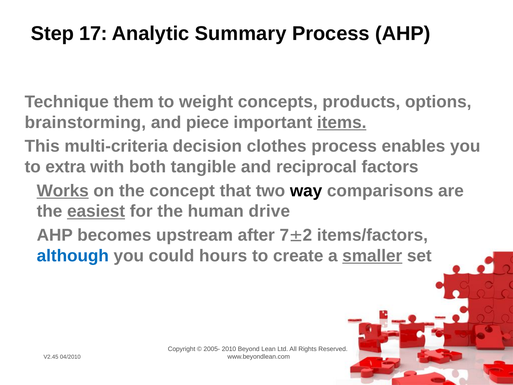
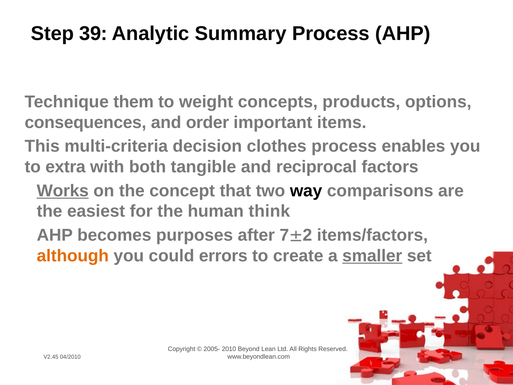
17: 17 -> 39
brainstorming: brainstorming -> consequences
piece: piece -> order
items underline: present -> none
easiest underline: present -> none
drive: drive -> think
upstream: upstream -> purposes
although colour: blue -> orange
hours: hours -> errors
